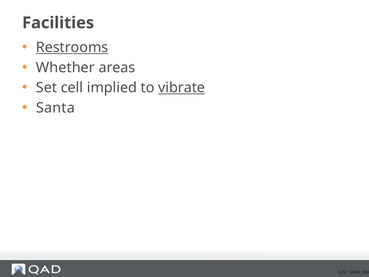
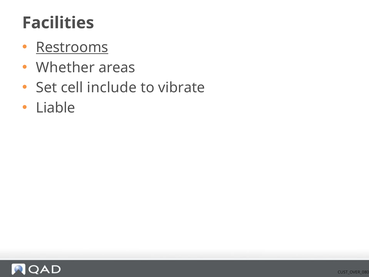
implied: implied -> include
vibrate underline: present -> none
Santa: Santa -> Liable
